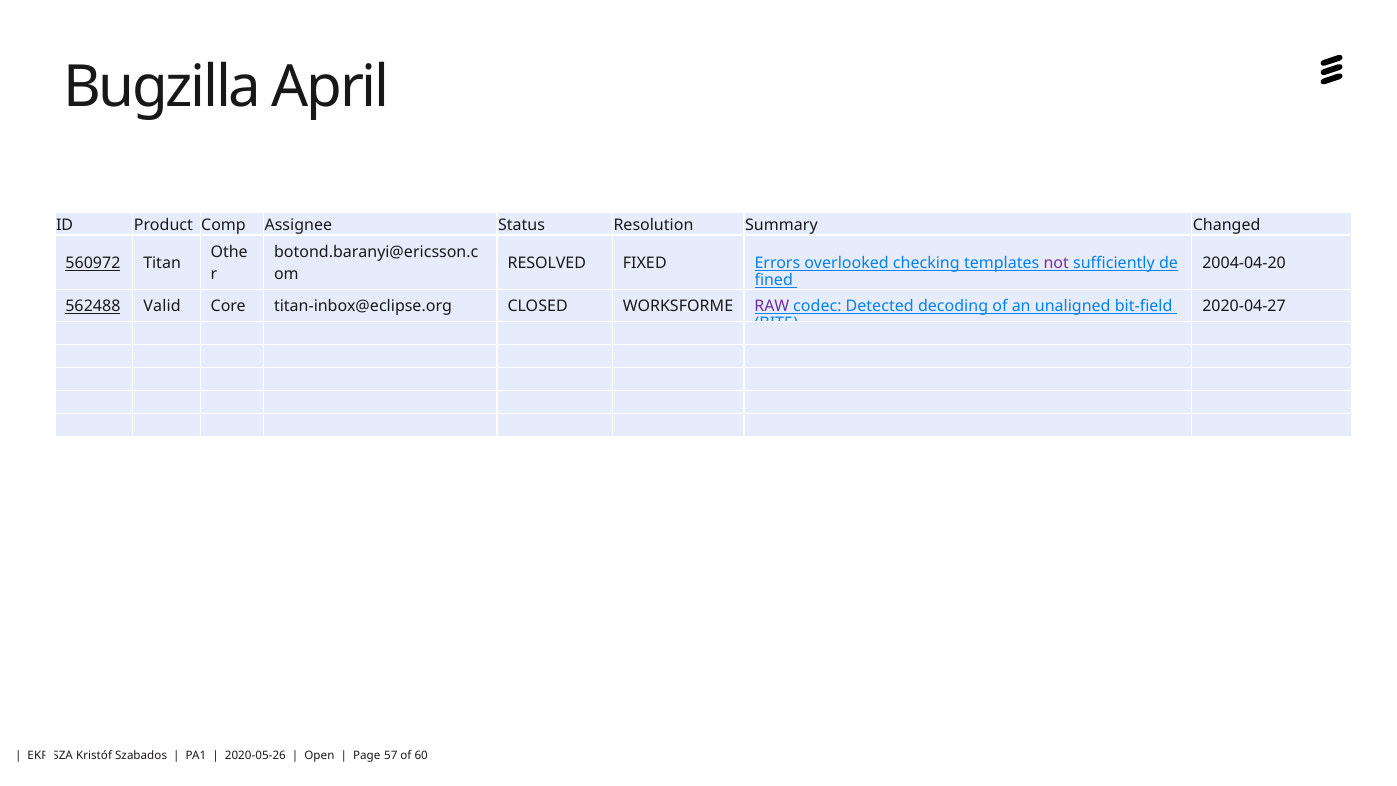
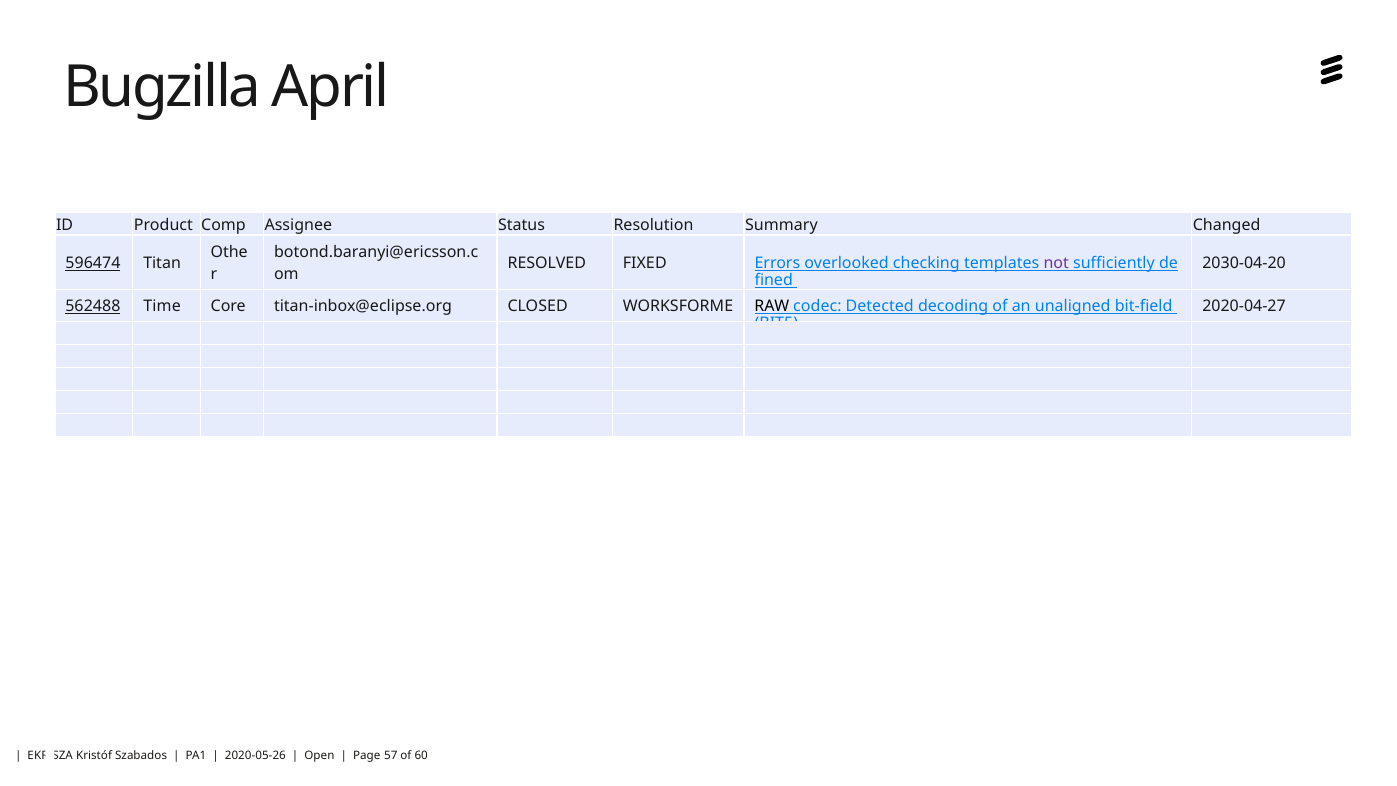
560972: 560972 -> 596474
2004-04-20: 2004-04-20 -> 2030-04-20
Valid: Valid -> Time
RAW colour: purple -> black
